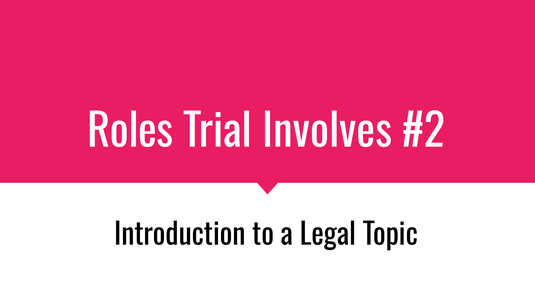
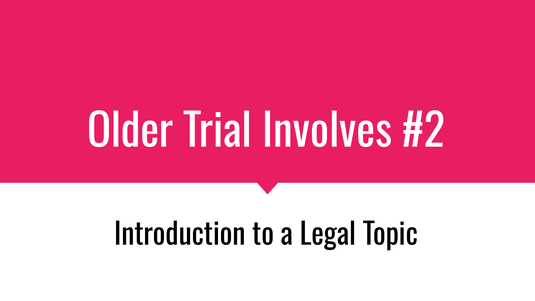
Roles: Roles -> Older
